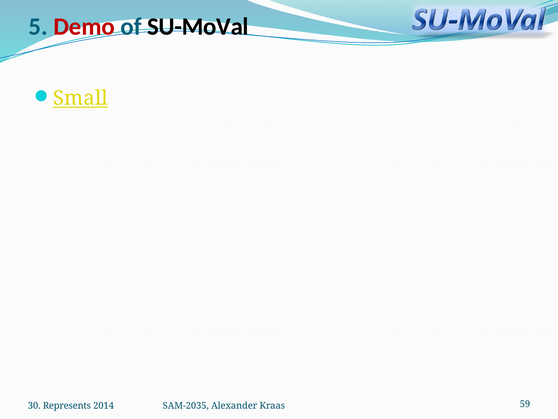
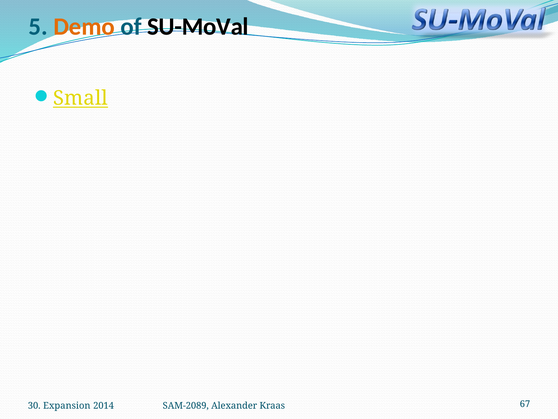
Demo colour: red -> orange
Represents: Represents -> Expansion
SAM-2035: SAM-2035 -> SAM-2089
59: 59 -> 67
